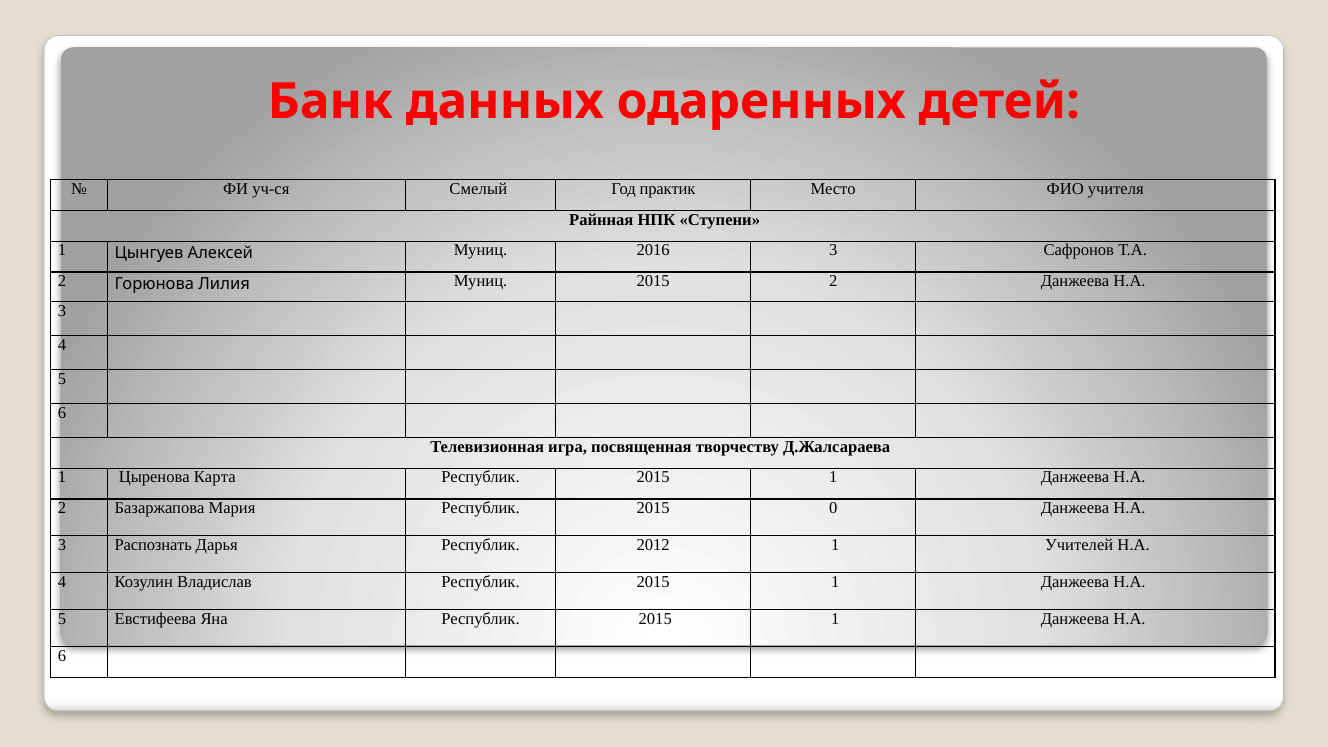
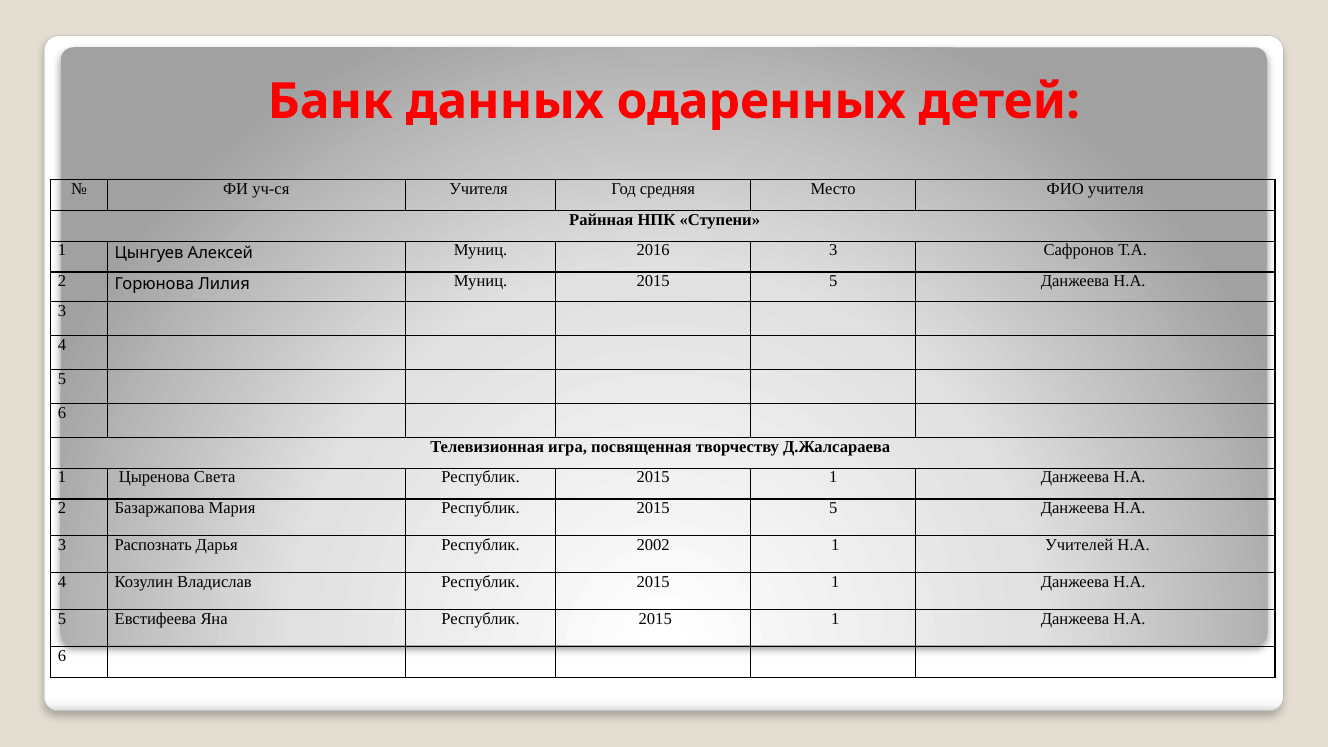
уч-ся Смелый: Смелый -> Учителя
практик: практик -> средняя
Муниц 2015 2: 2 -> 5
Карта: Карта -> Света
Республик 2015 0: 0 -> 5
2012: 2012 -> 2002
